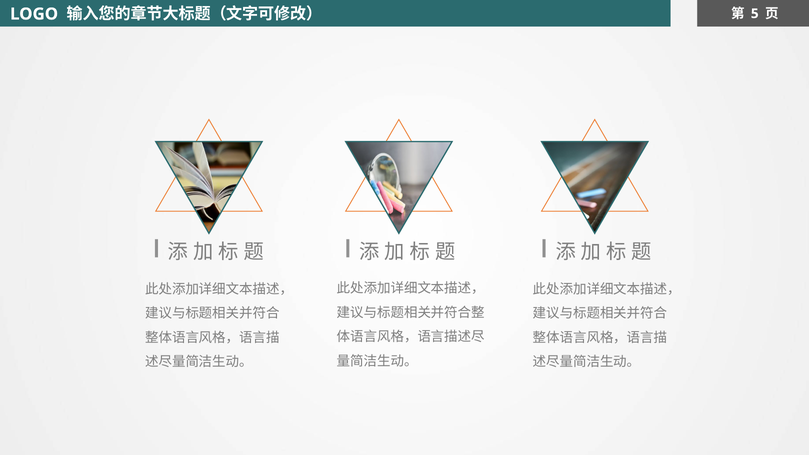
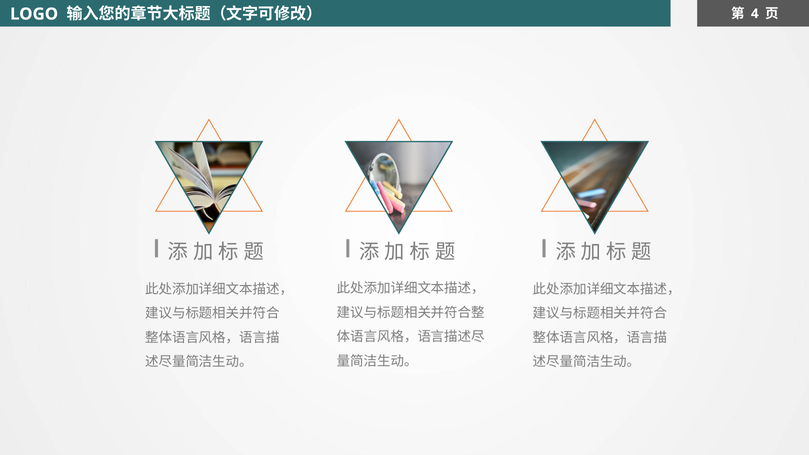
5: 5 -> 4
